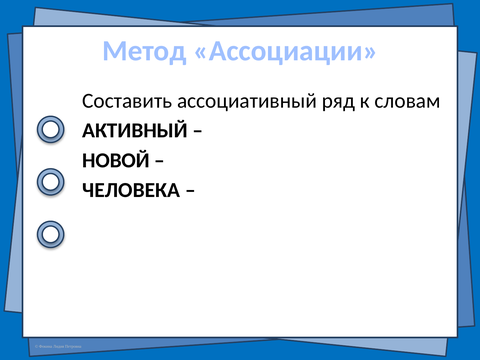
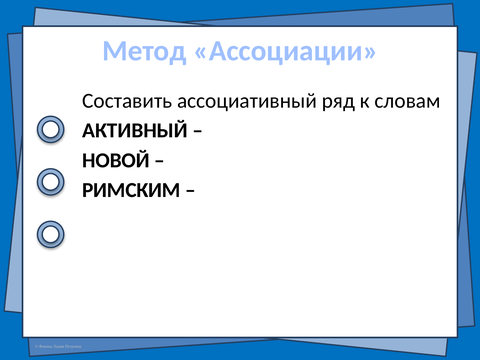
ЧЕЛОВЕКА: ЧЕЛОВЕКА -> РИМСКИМ
